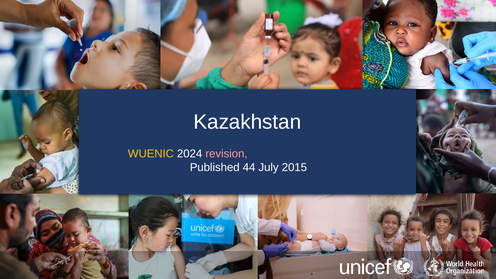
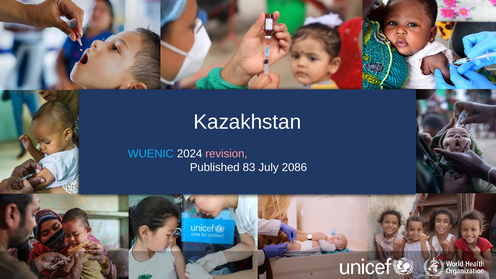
WUENIC colour: yellow -> light blue
44: 44 -> 83
2015: 2015 -> 2086
